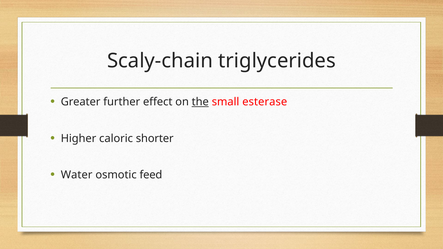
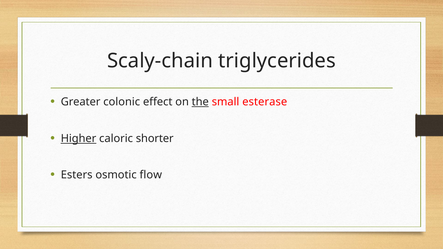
further: further -> colonic
Higher underline: none -> present
Water: Water -> Esters
feed: feed -> flow
